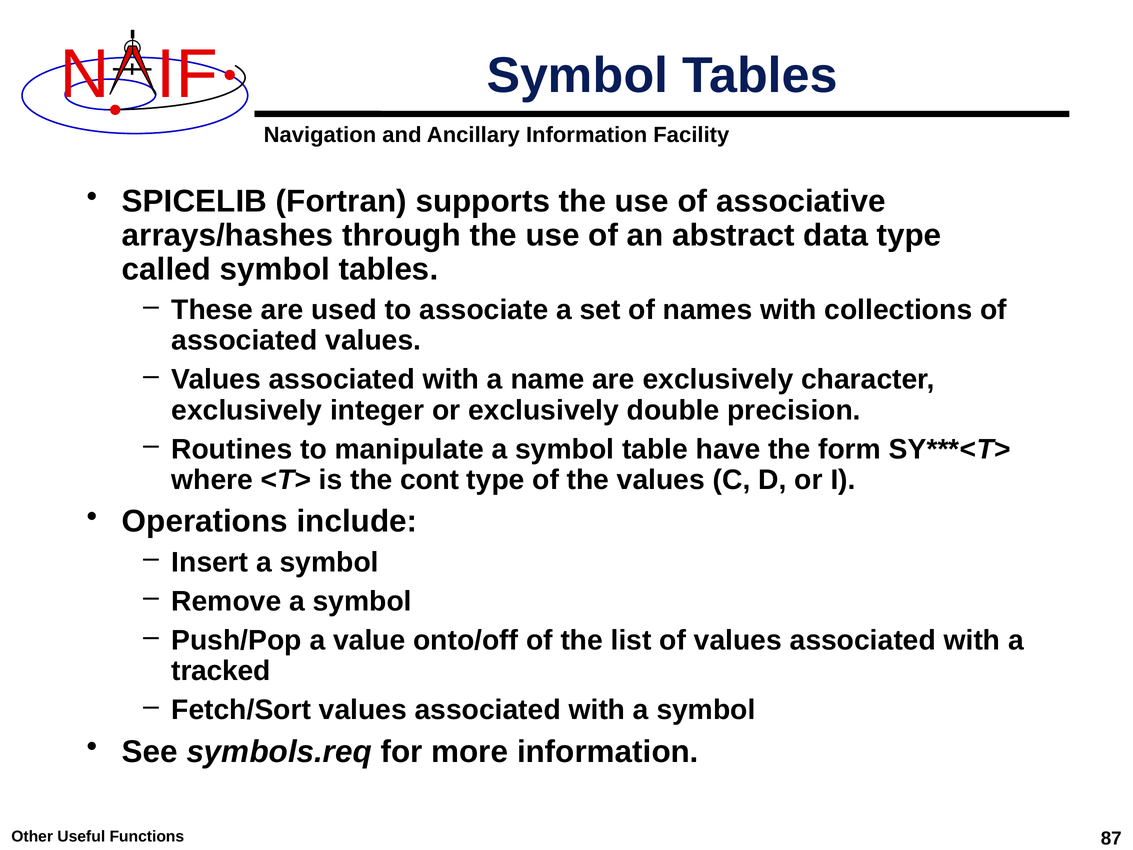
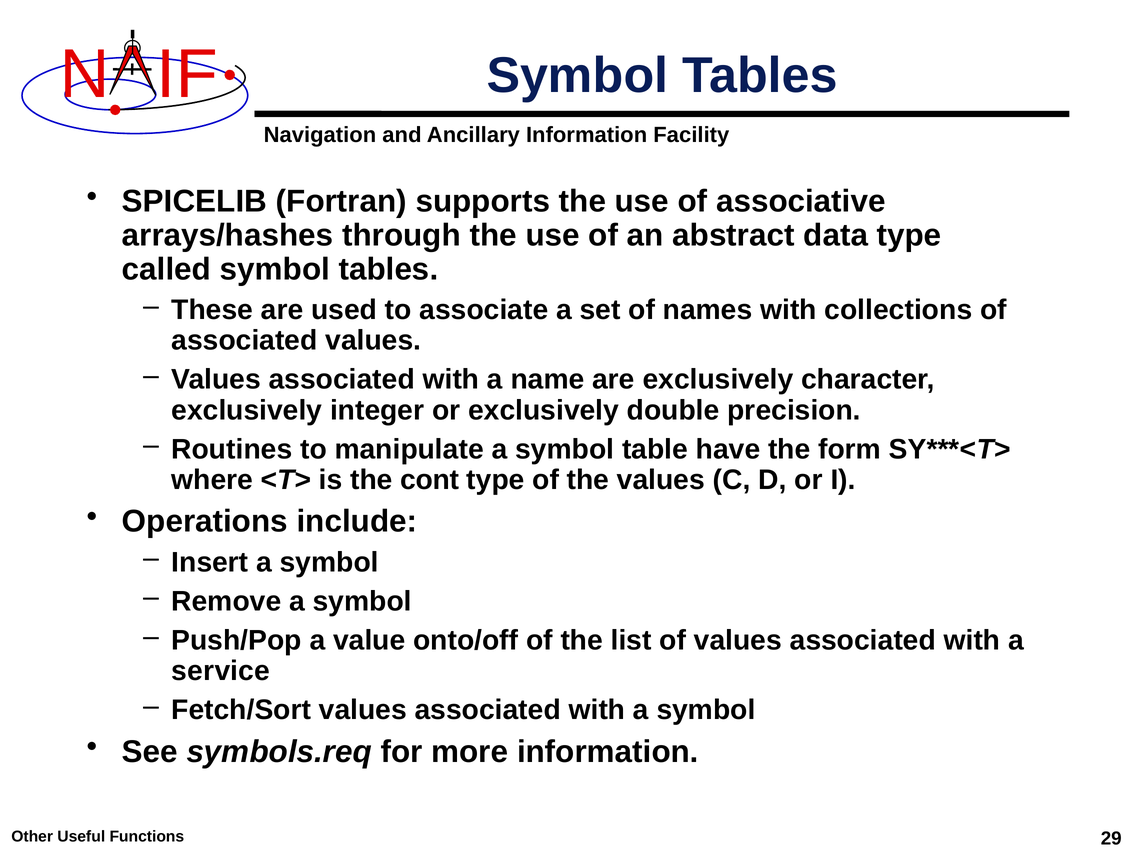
tracked: tracked -> service
87: 87 -> 29
